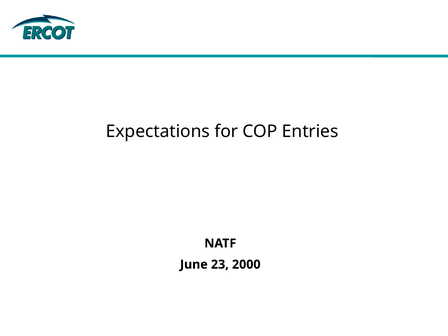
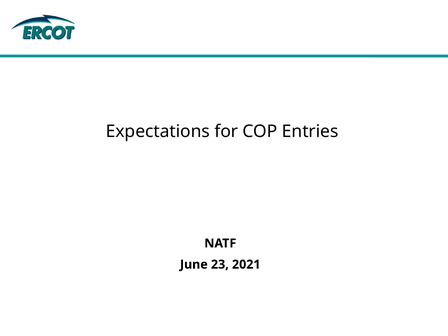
2000: 2000 -> 2021
